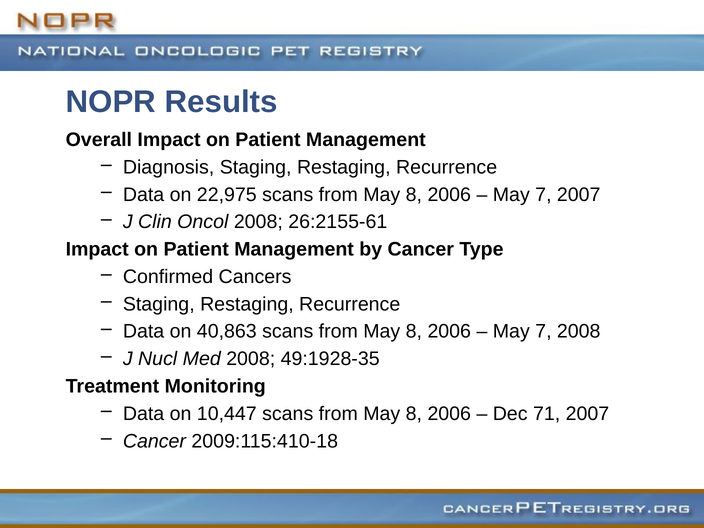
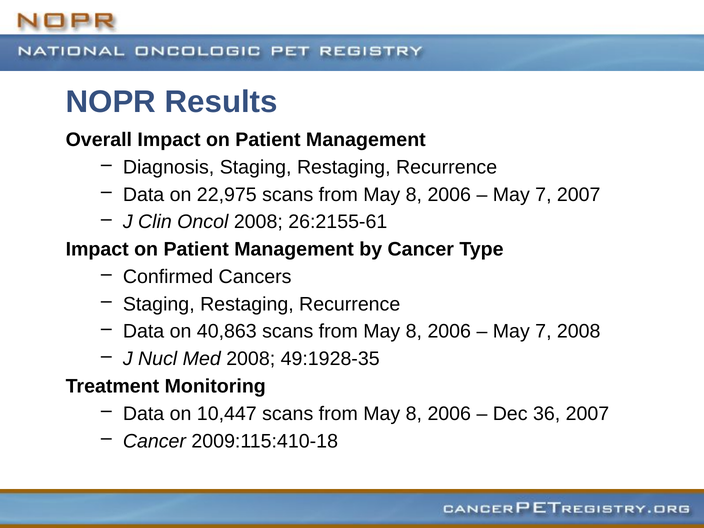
71: 71 -> 36
